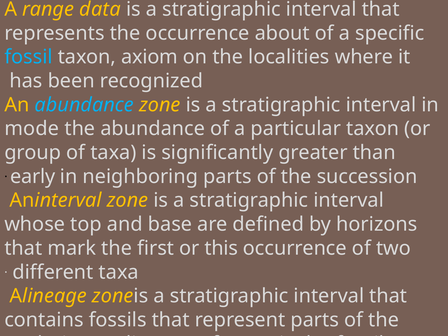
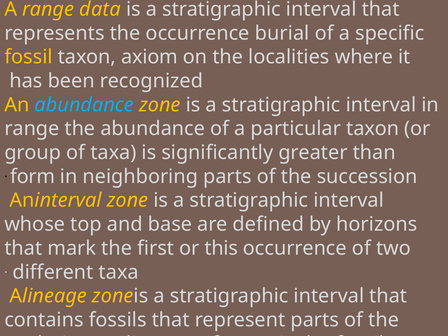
about: about -> burial
fossil at (29, 57) colour: light blue -> yellow
mode at (32, 129): mode -> range
early: early -> form
